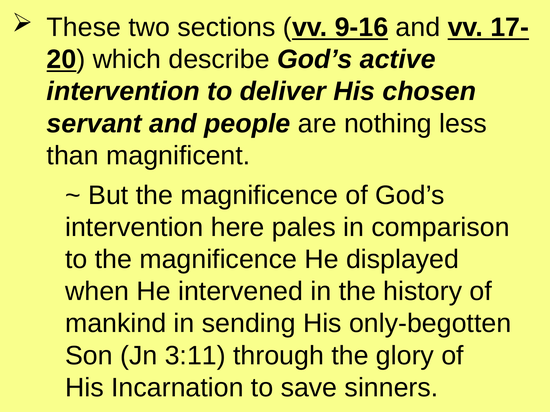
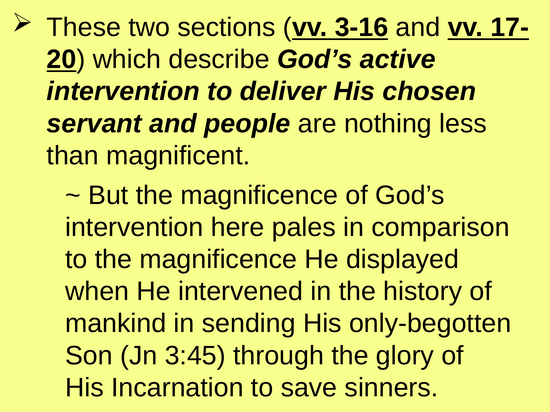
9-16: 9-16 -> 3-16
3:11: 3:11 -> 3:45
